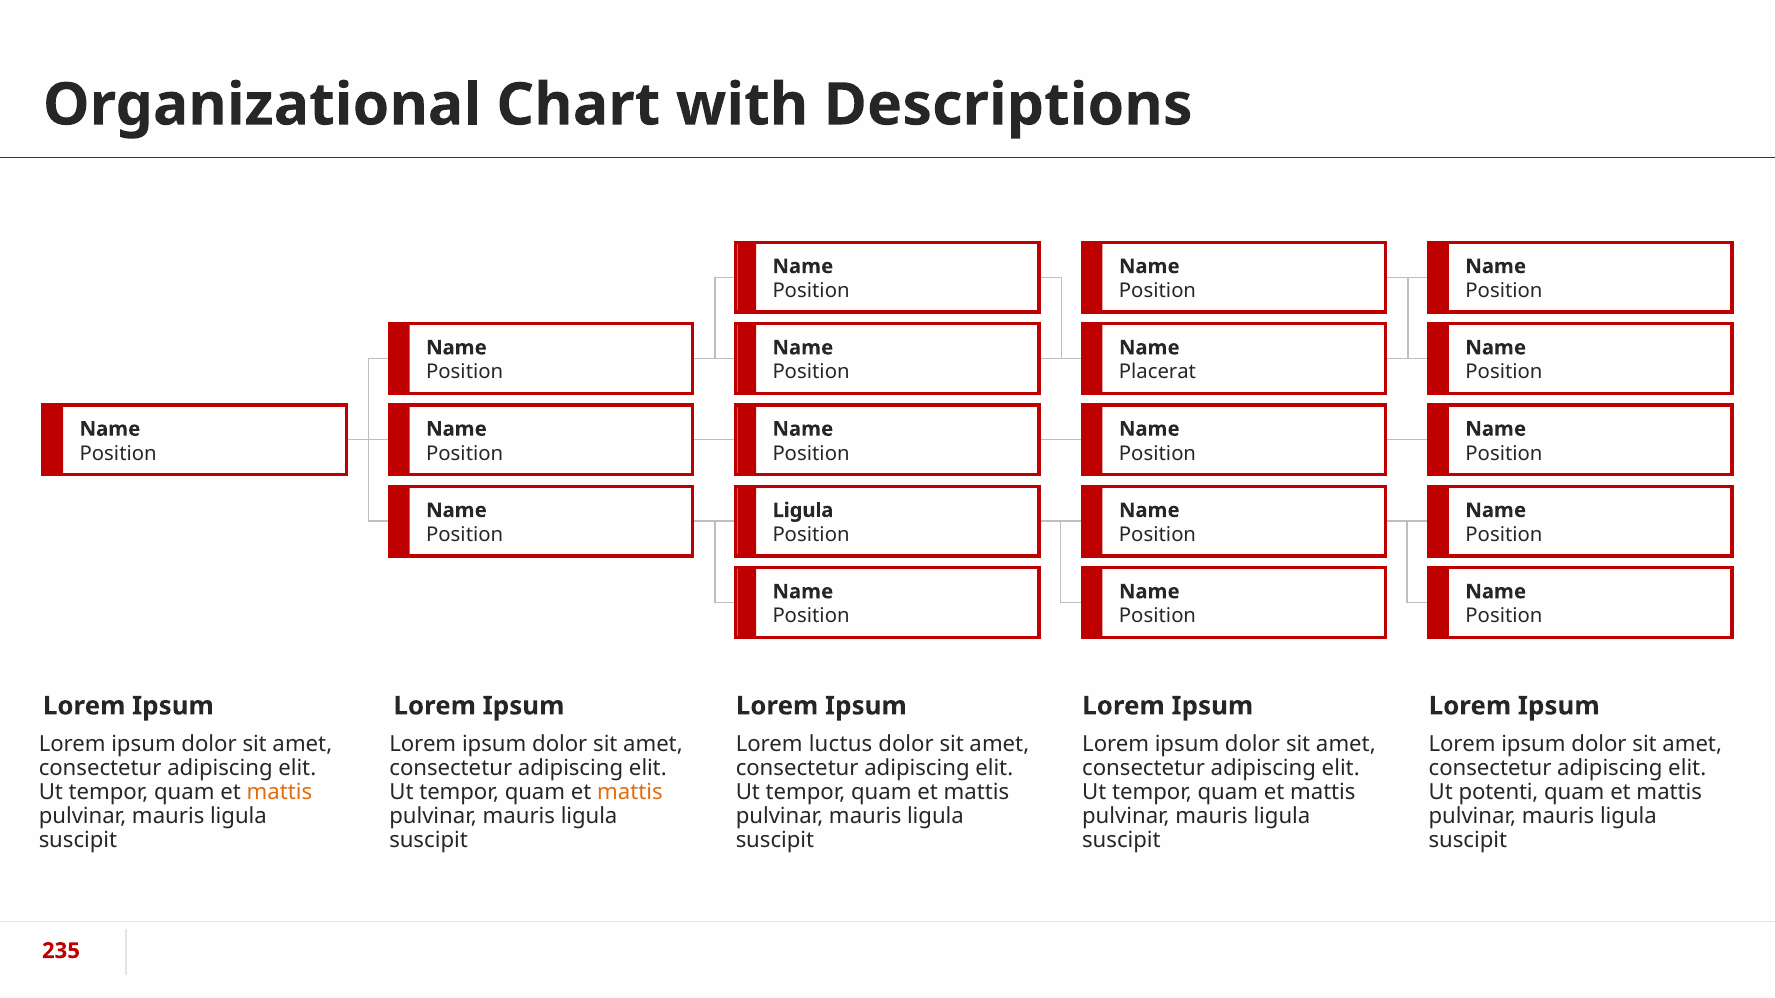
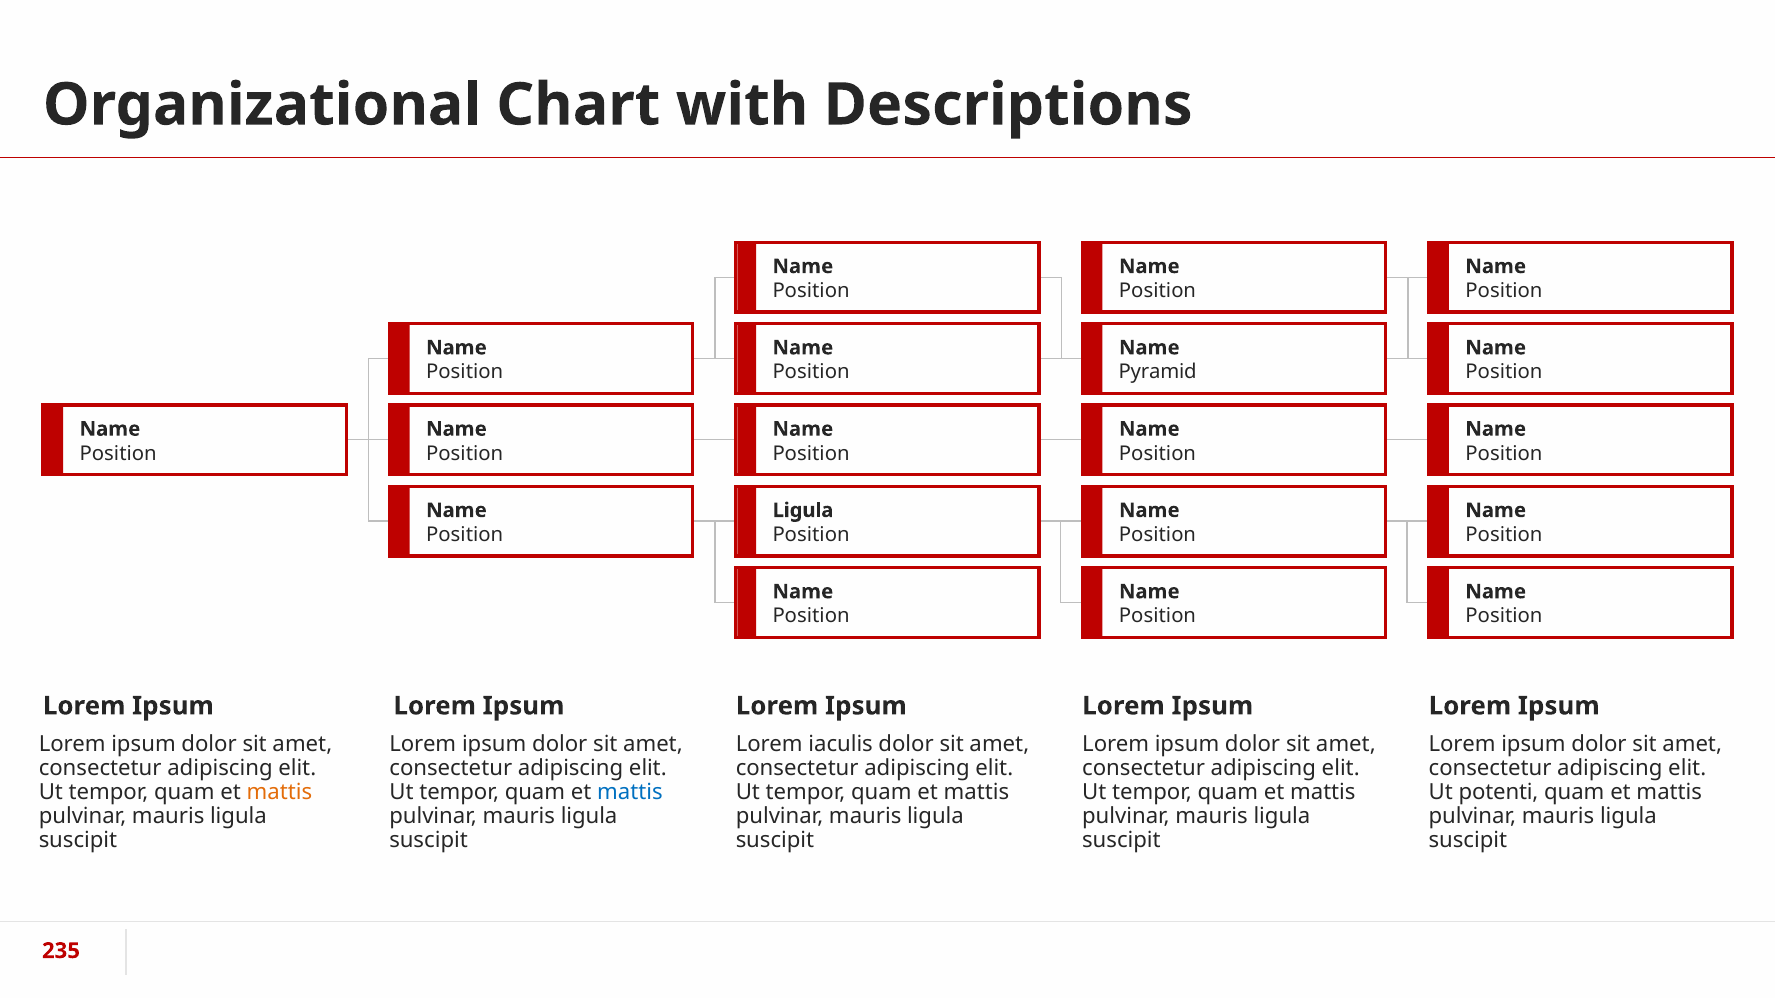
Placerat: Placerat -> Pyramid
luctus: luctus -> iaculis
mattis at (630, 792) colour: orange -> blue
